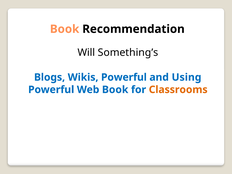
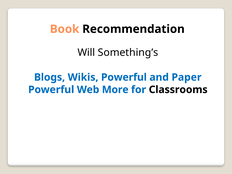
Using: Using -> Paper
Web Book: Book -> More
Classrooms colour: orange -> black
